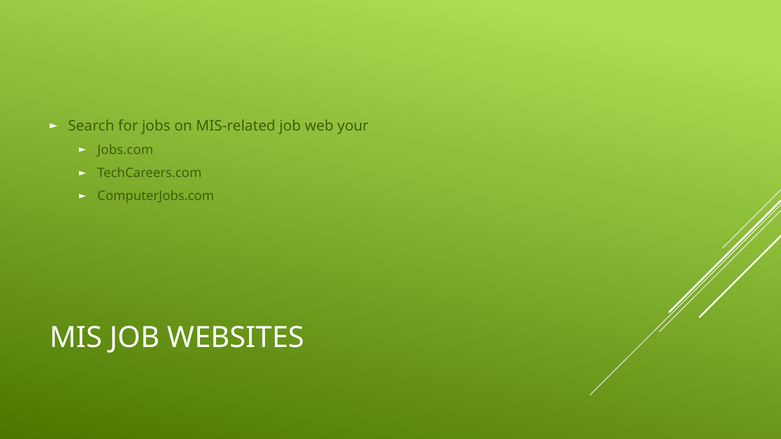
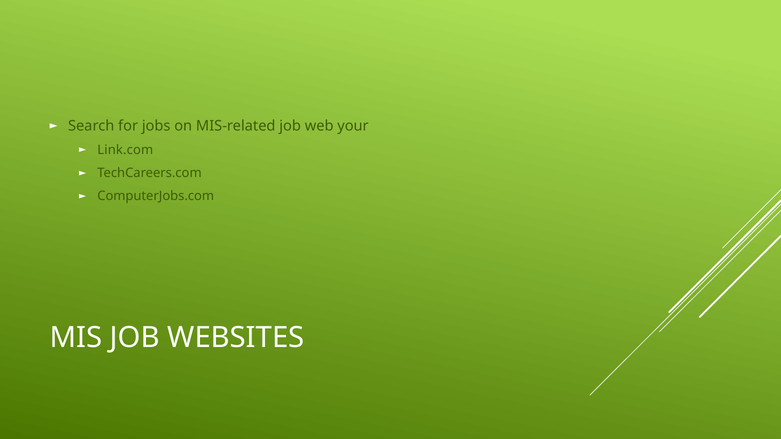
Jobs.com: Jobs.com -> Link.com
